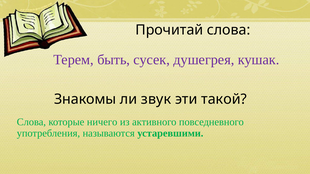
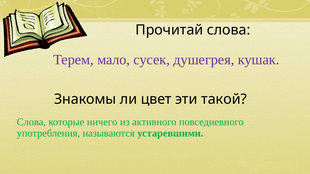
быть: быть -> мало
звук: звук -> цвет
